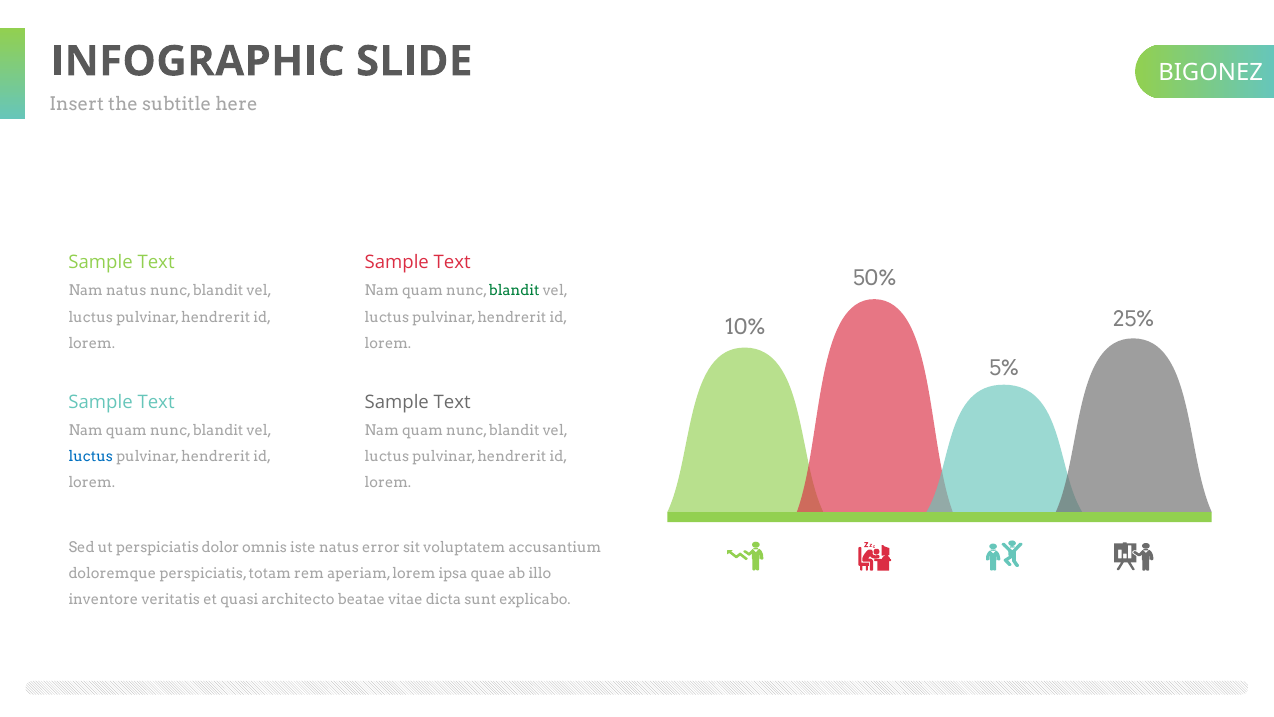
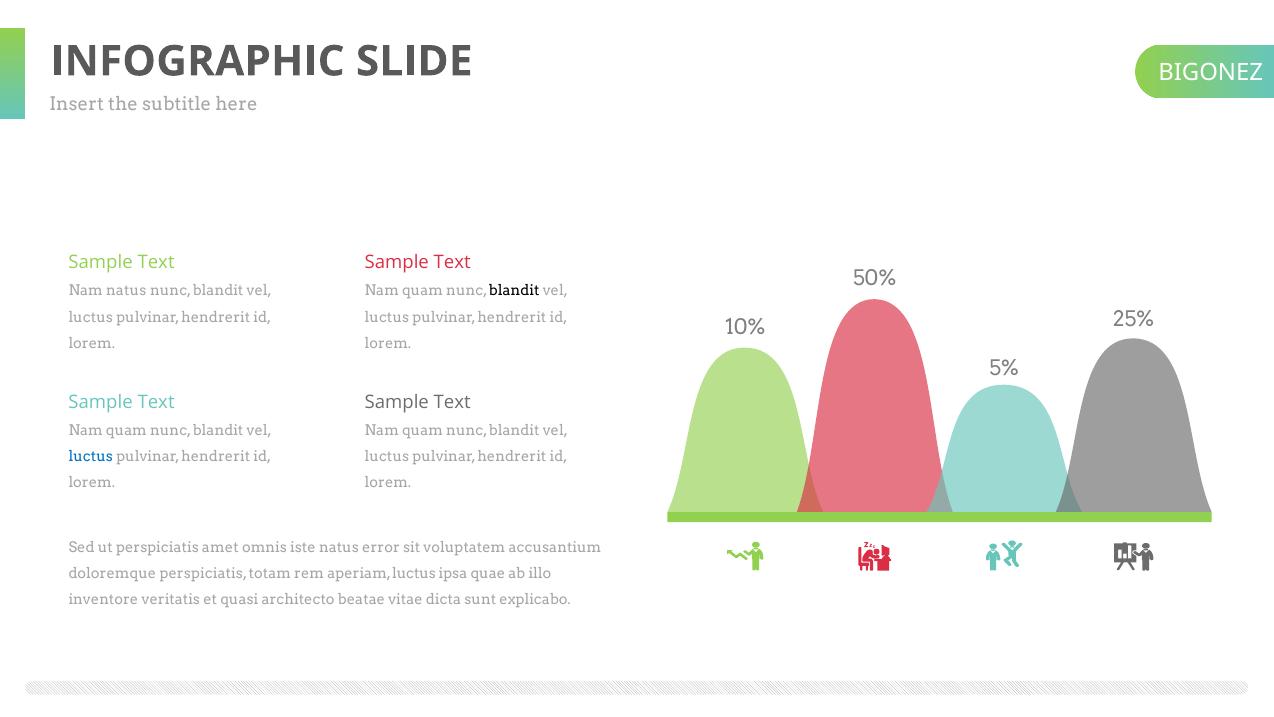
blandit at (514, 291) colour: green -> black
dolor: dolor -> amet
aperiam lorem: lorem -> luctus
